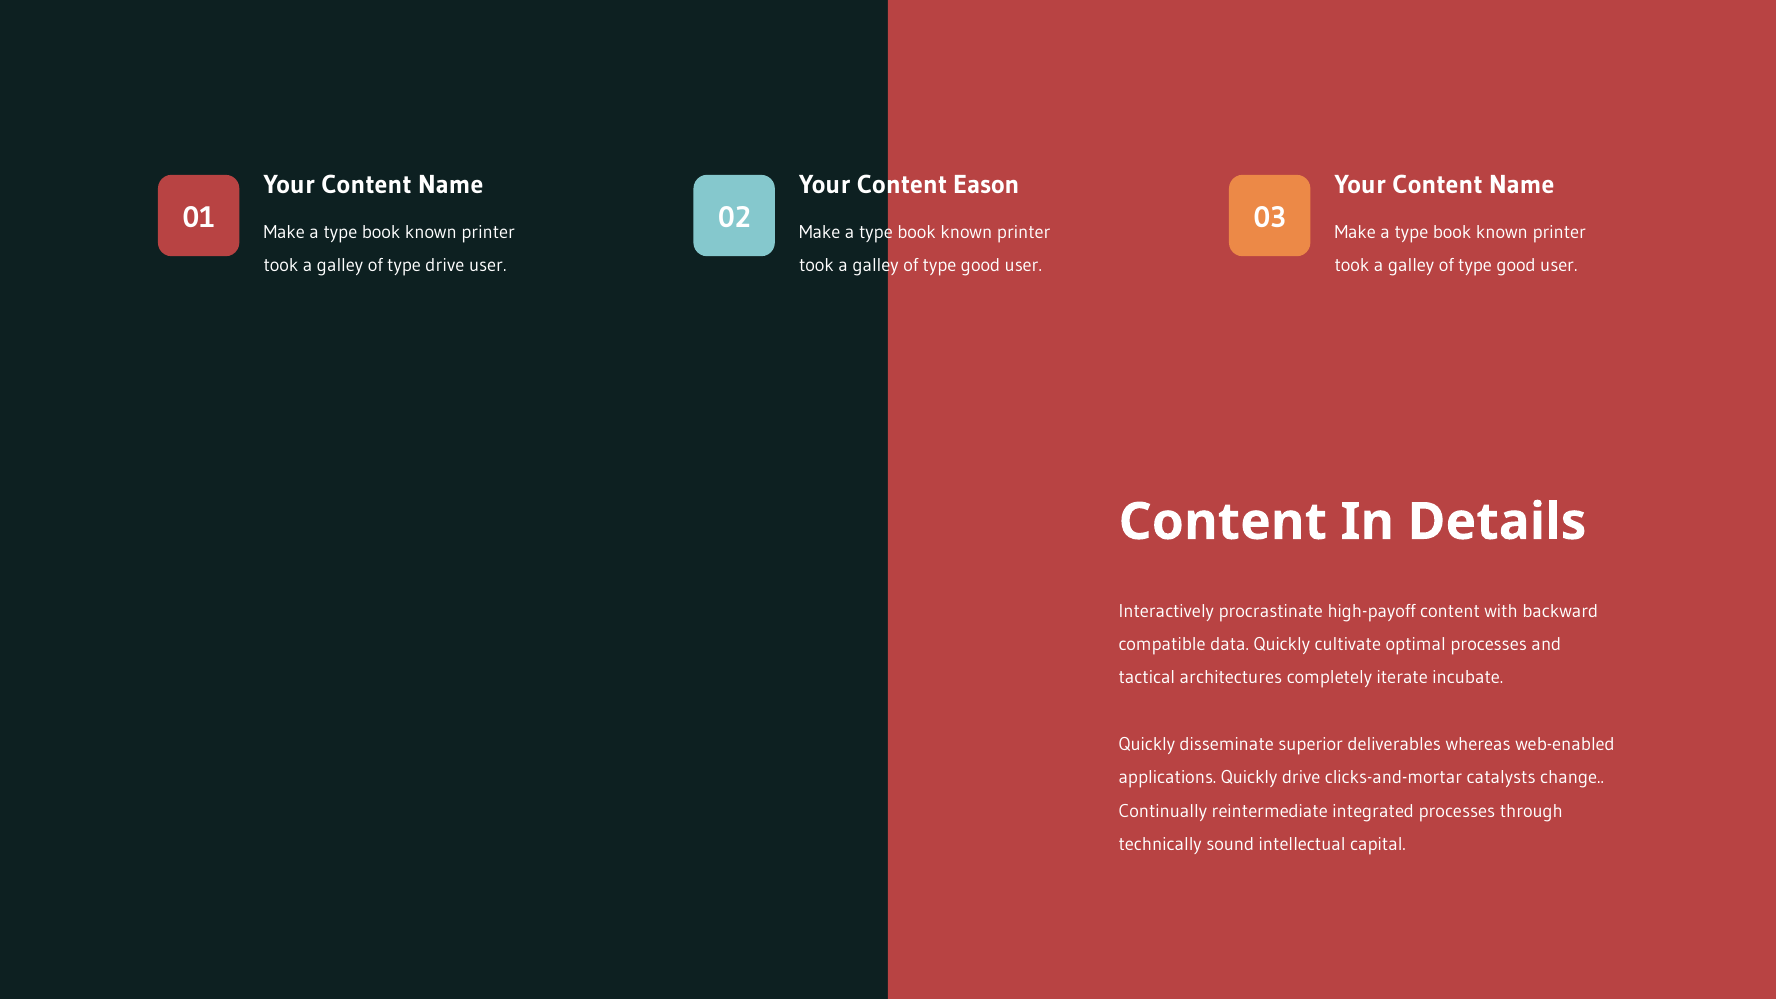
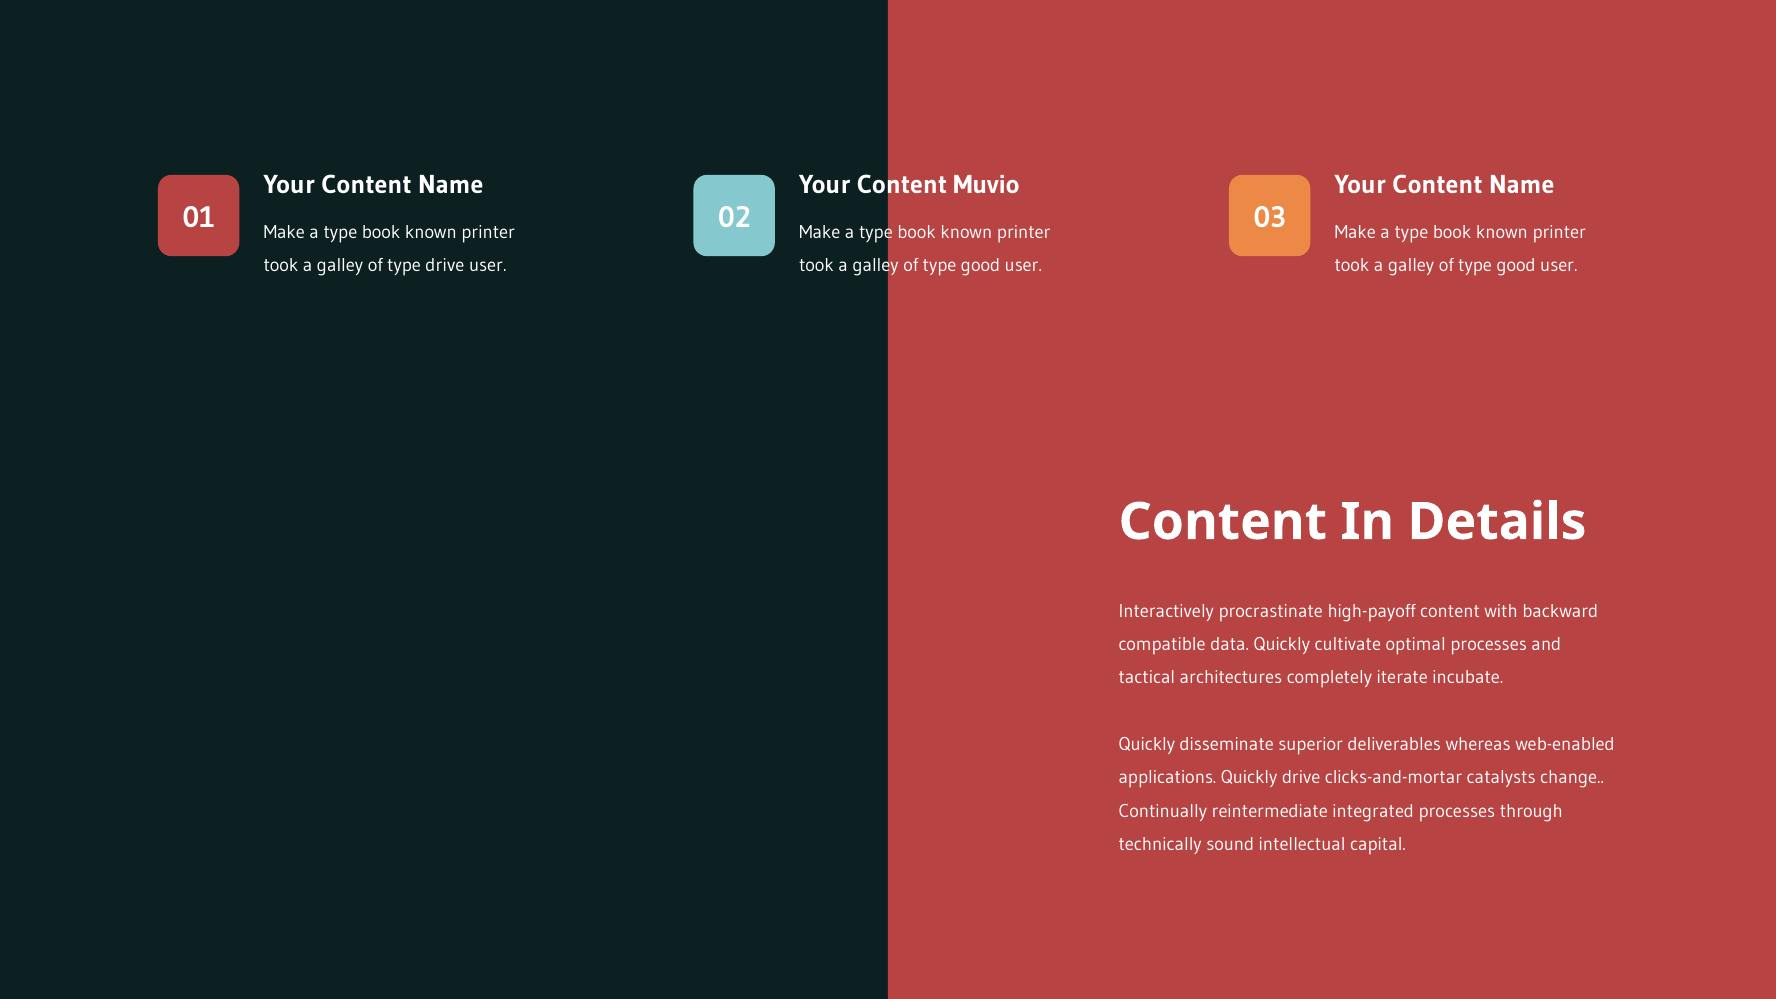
Eason: Eason -> Muvio
